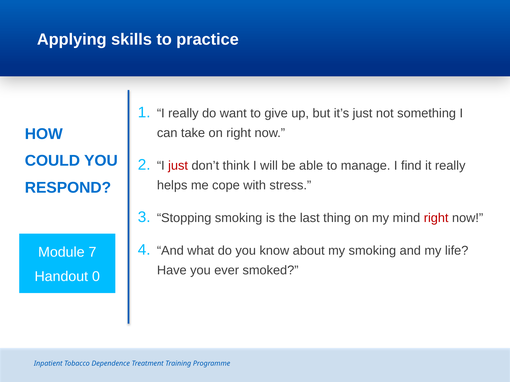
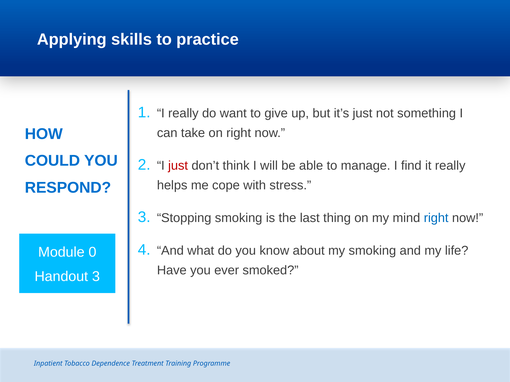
right at (436, 218) colour: red -> blue
7: 7 -> 0
Handout 0: 0 -> 3
